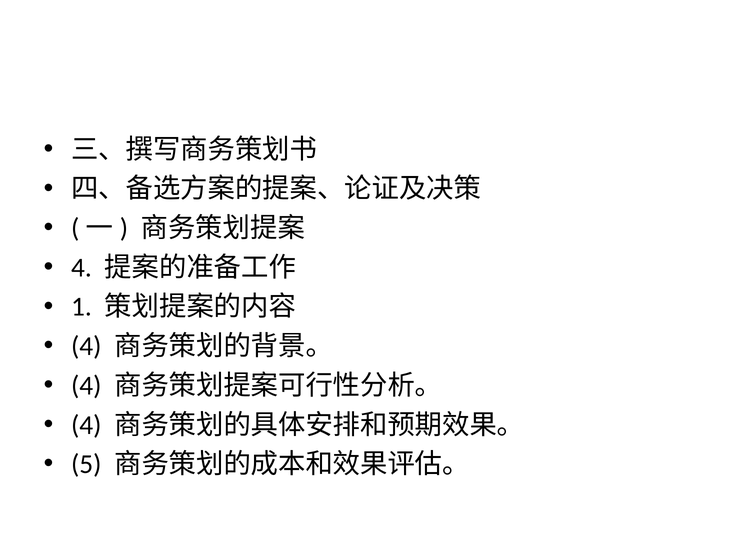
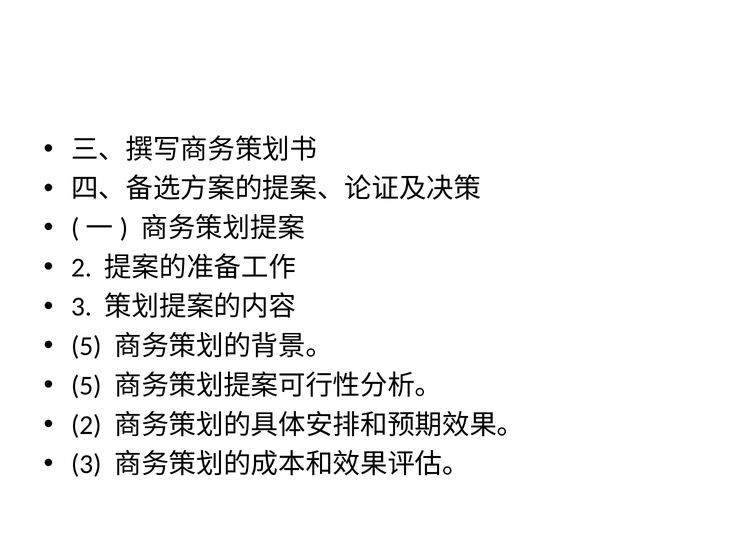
4 at (81, 268): 4 -> 2
1 at (81, 307): 1 -> 3
4 at (86, 346): 4 -> 5
4 at (86, 385): 4 -> 5
4 at (86, 425): 4 -> 2
5 at (86, 464): 5 -> 3
